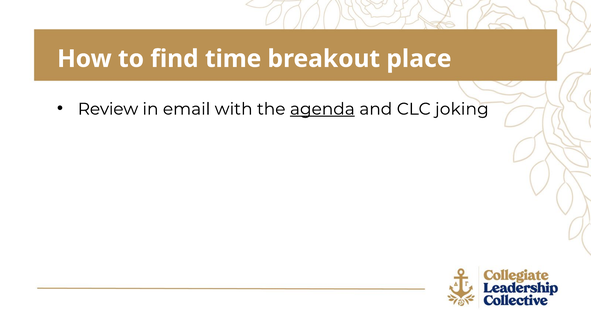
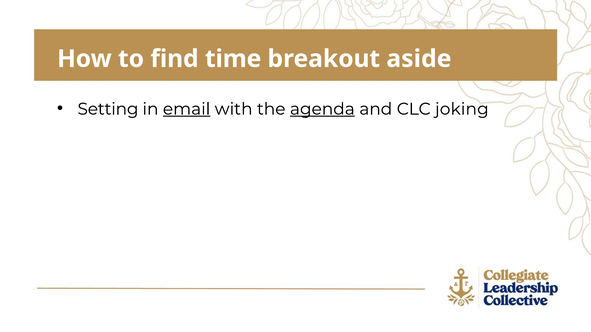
place: place -> aside
Review: Review -> Setting
email underline: none -> present
